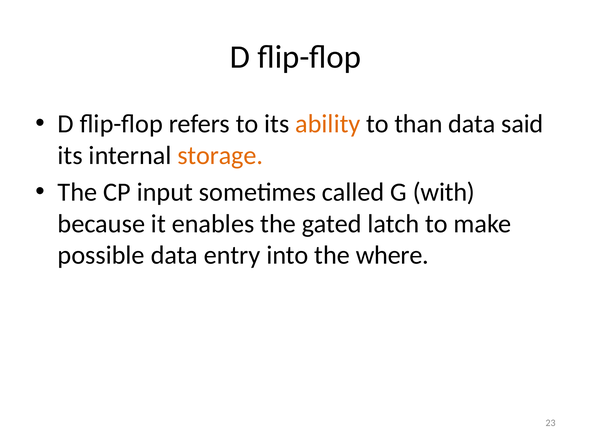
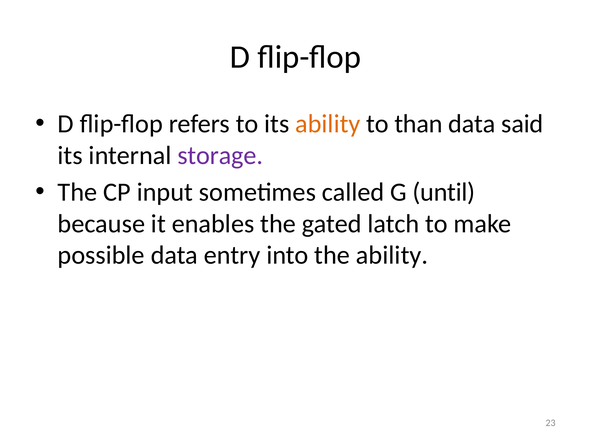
storage colour: orange -> purple
with: with -> until
the where: where -> ability
